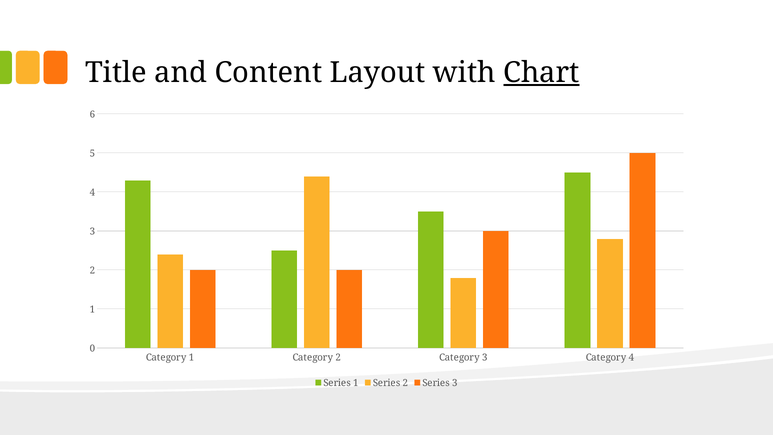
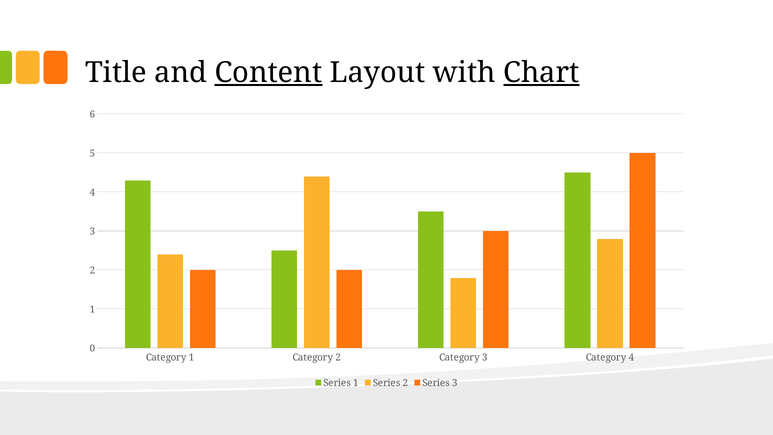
Content underline: none -> present
